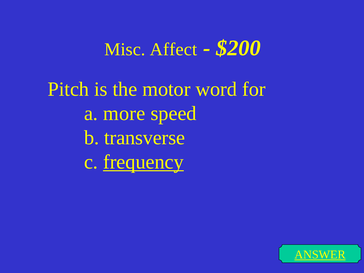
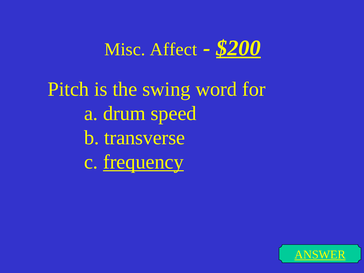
$200 underline: none -> present
motor: motor -> swing
more: more -> drum
